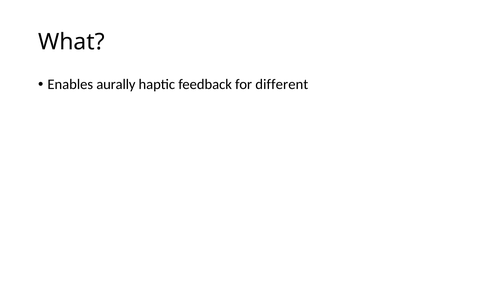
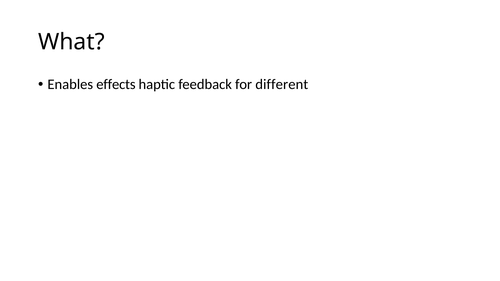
aurally: aurally -> effects
